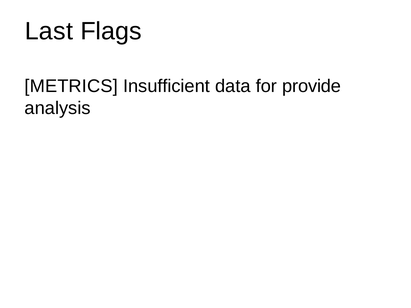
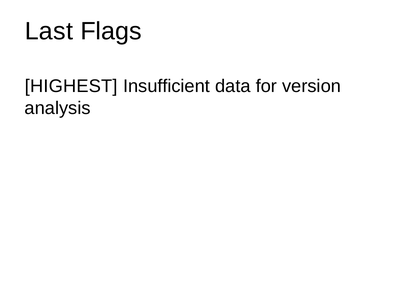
METRICS: METRICS -> HIGHEST
provide: provide -> version
